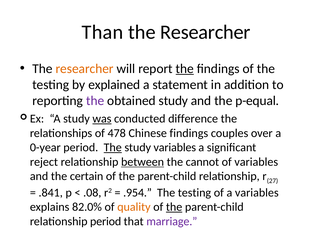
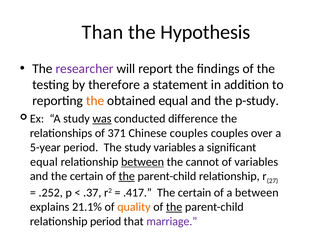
Researcher at (205, 32): Researcher -> Hypothesis
researcher at (85, 69) colour: orange -> purple
the at (185, 69) underline: present -> none
explained: explained -> therefore
the at (95, 101) colour: purple -> orange
obtained study: study -> equal
p-equal: p-equal -> p-study
478: 478 -> 371
Chinese findings: findings -> couples
0-year: 0-year -> 5-year
The at (113, 147) underline: present -> none
reject at (44, 162): reject -> equal
the at (127, 176) underline: none -> present
.841: .841 -> .252
.08: .08 -> .37
.954: .954 -> .417
testing at (194, 193): testing -> certain
a variables: variables -> between
82.0%: 82.0% -> 21.1%
